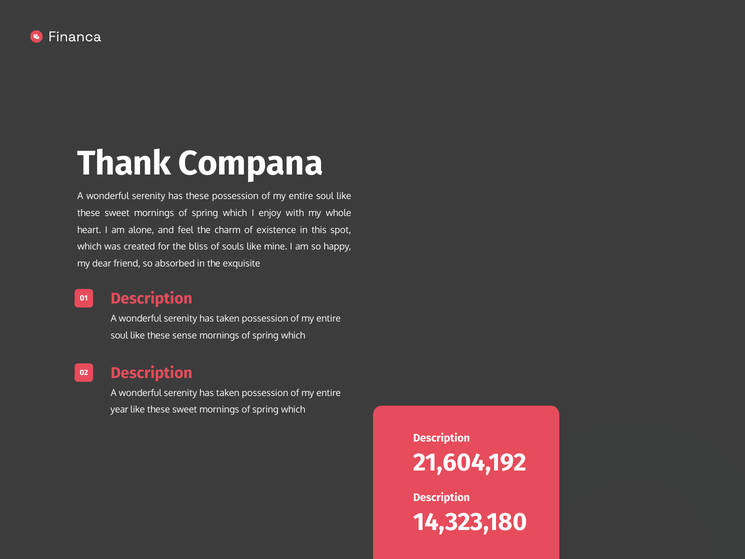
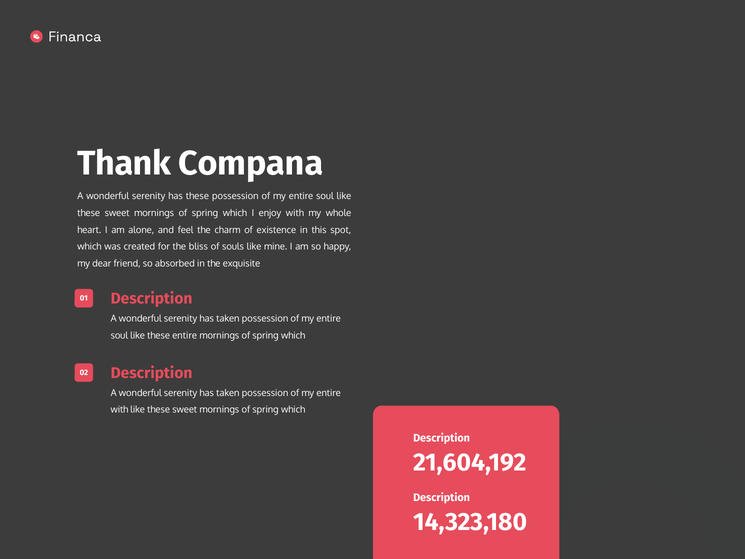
these sense: sense -> entire
year at (119, 410): year -> with
